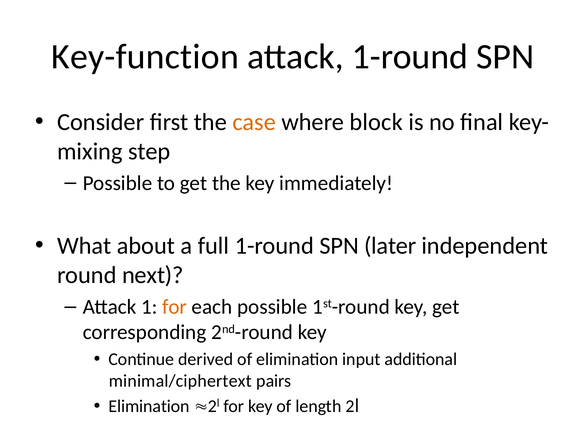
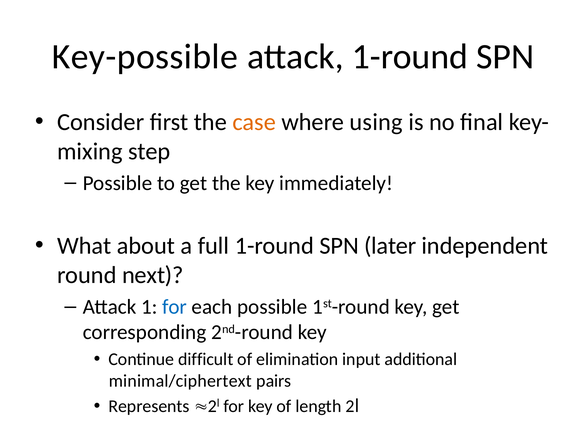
Key-function: Key-function -> Key-possible
block: block -> using
for at (175, 307) colour: orange -> blue
derived: derived -> difficult
Elimination at (149, 406): Elimination -> Represents
